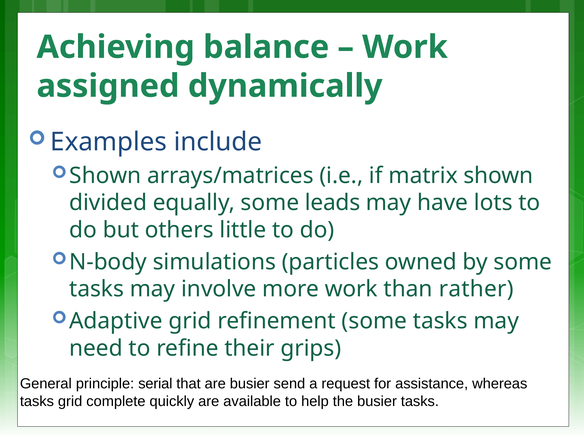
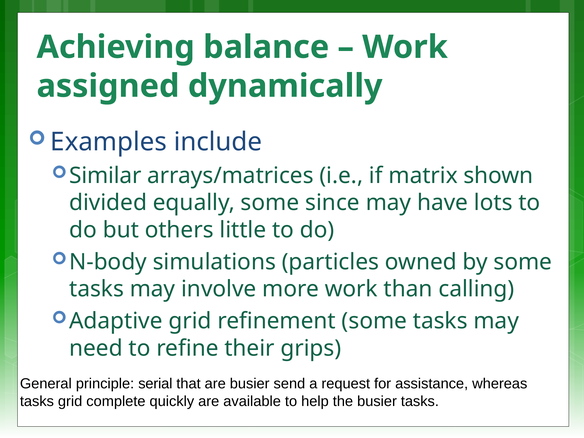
Shown at (105, 176): Shown -> Similar
leads: leads -> since
rather: rather -> calling
